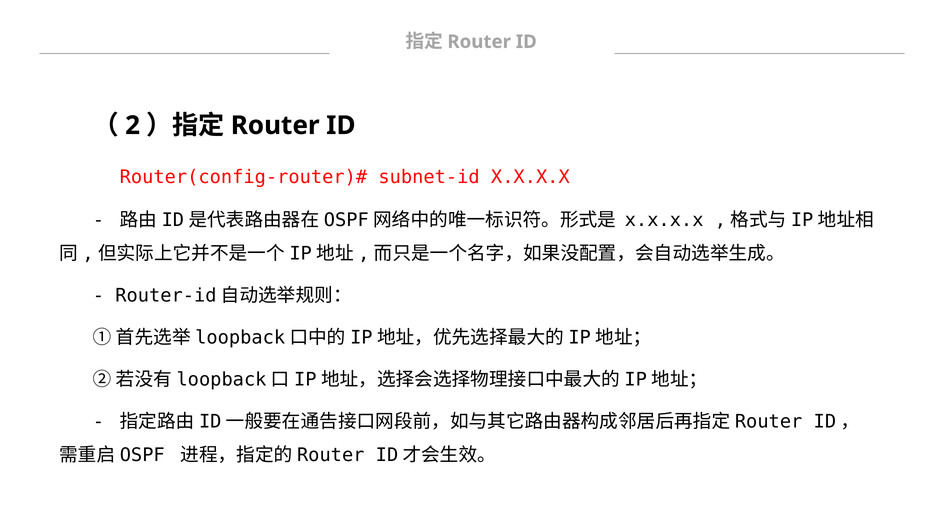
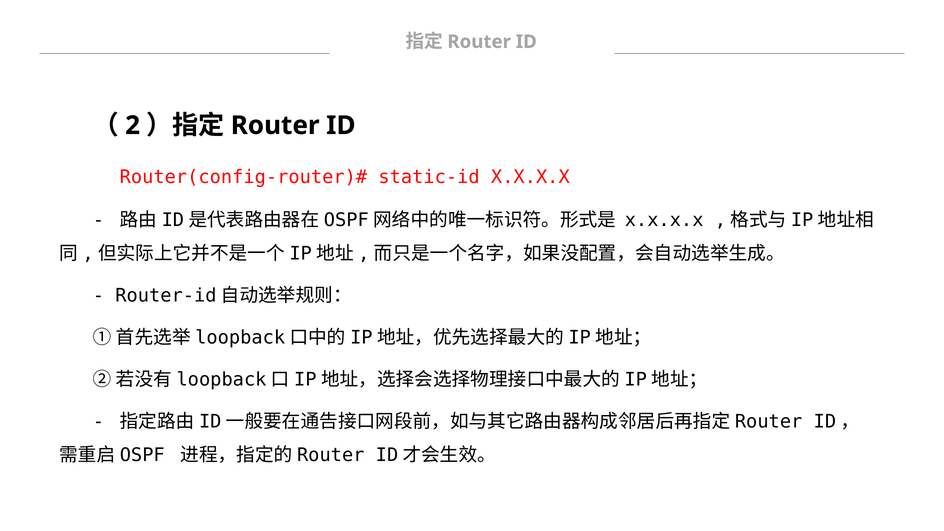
subnet-id: subnet-id -> static-id
